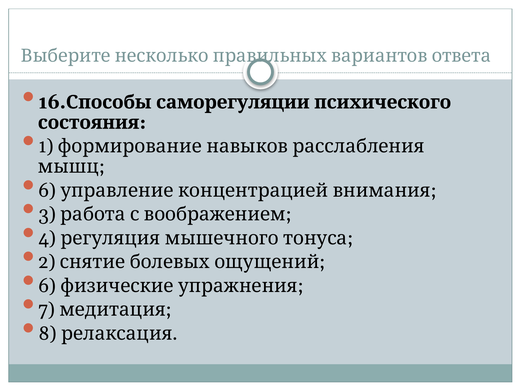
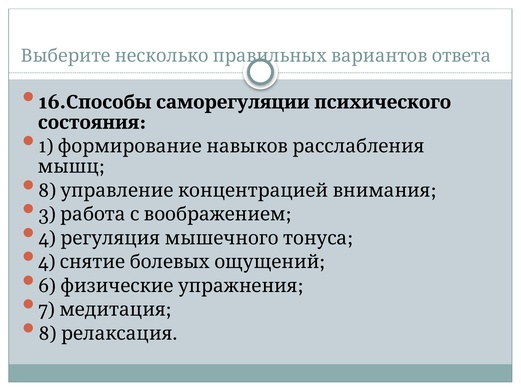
6 at (47, 190): 6 -> 8
2 at (47, 262): 2 -> 4
